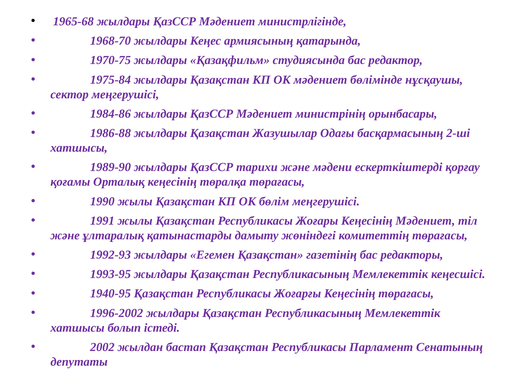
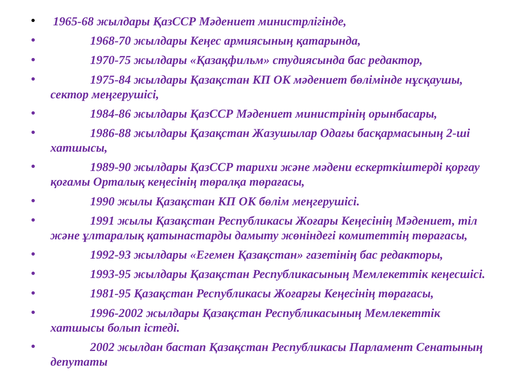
1940-95: 1940-95 -> 1981-95
